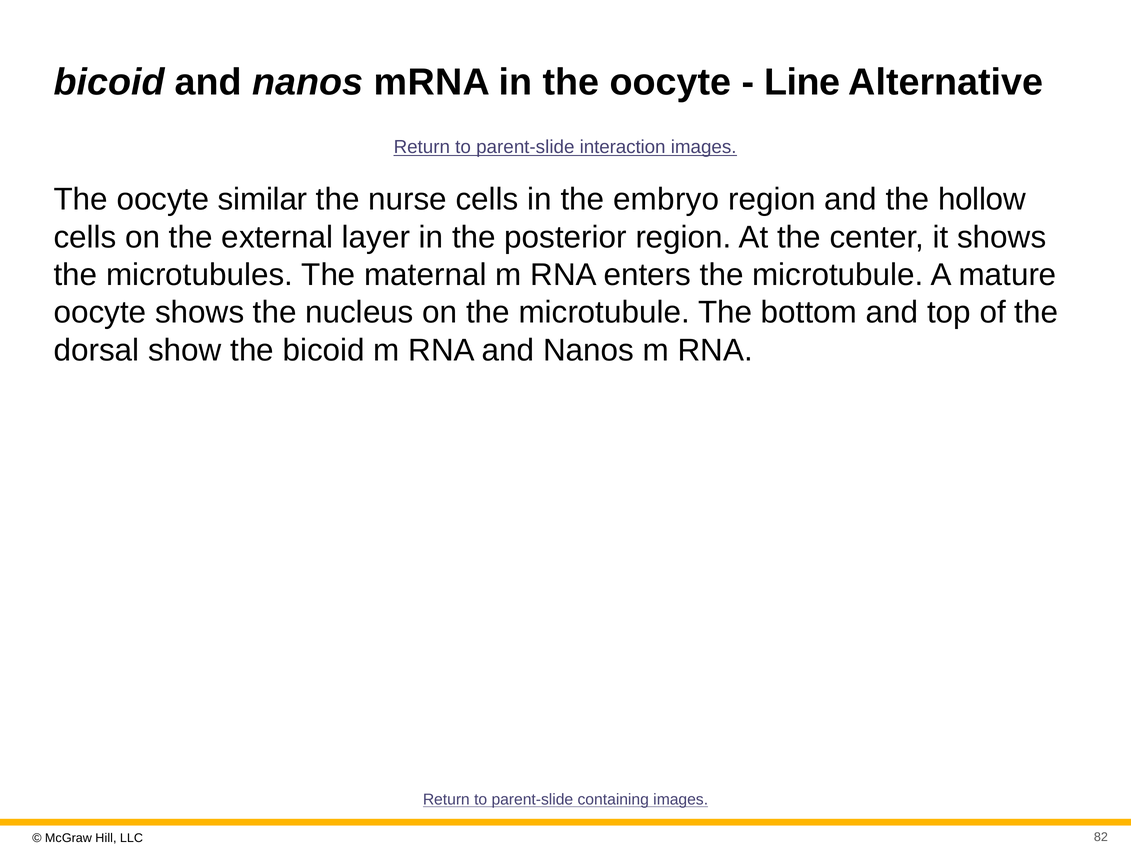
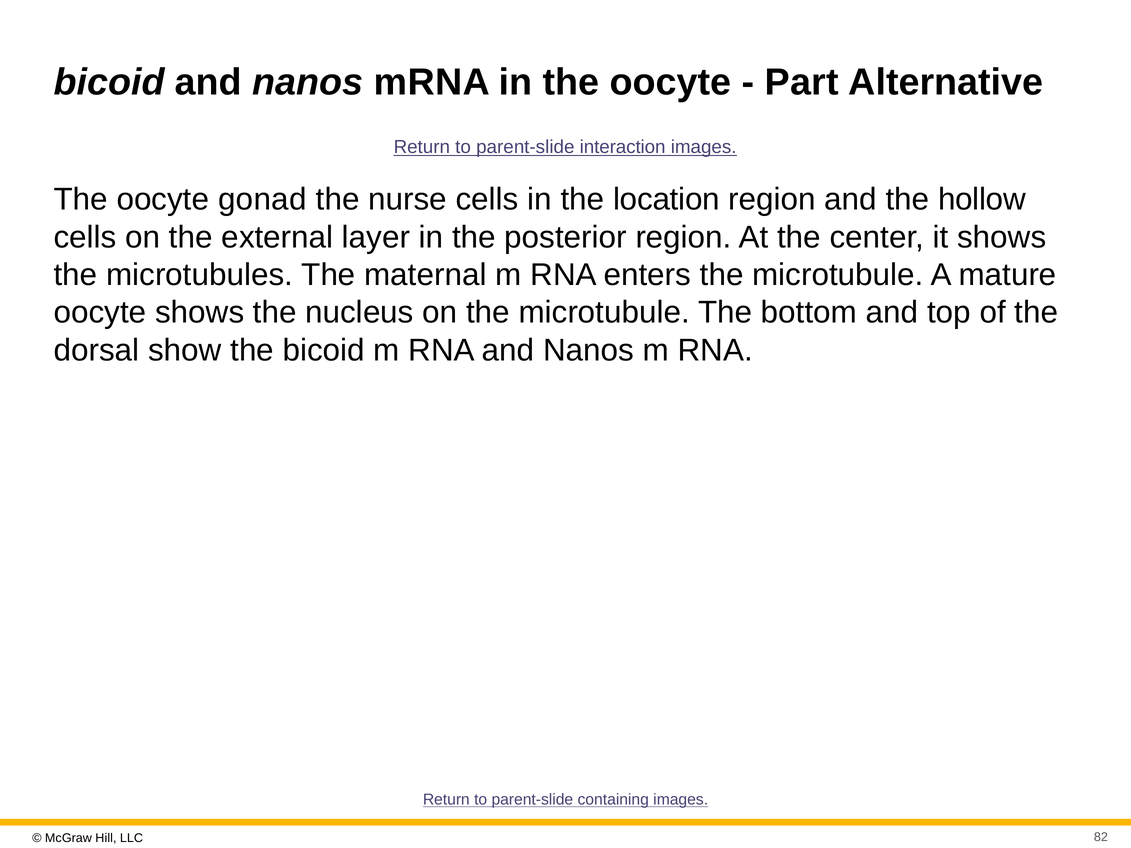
Line: Line -> Part
similar: similar -> gonad
embryo: embryo -> location
